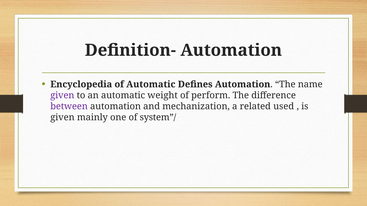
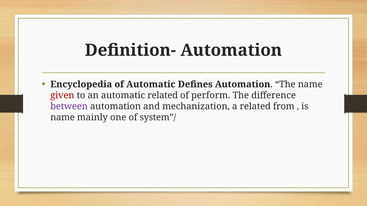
given at (62, 96) colour: purple -> red
automatic weight: weight -> related
used: used -> from
given at (62, 118): given -> name
